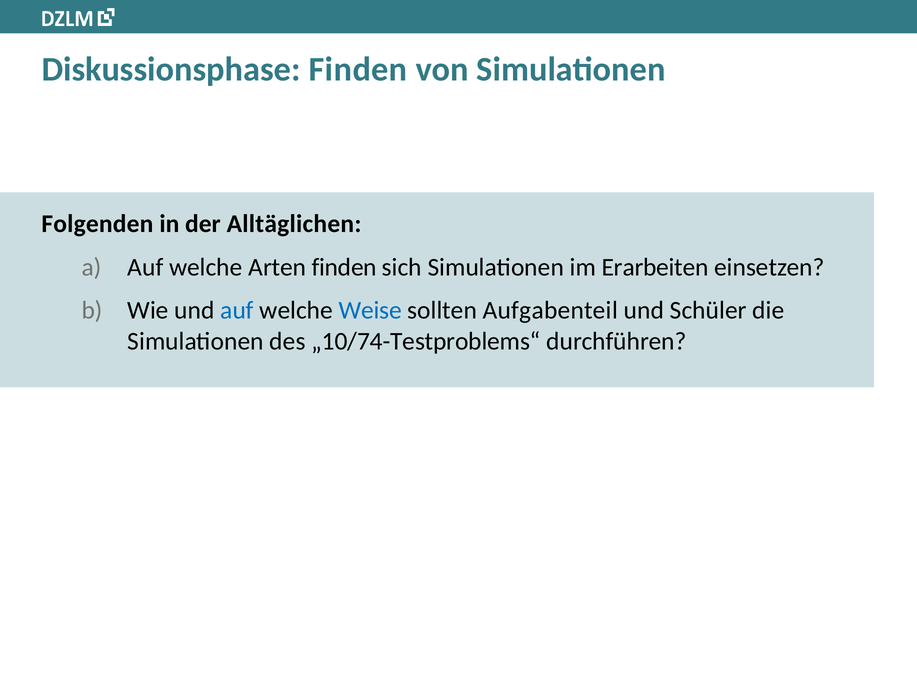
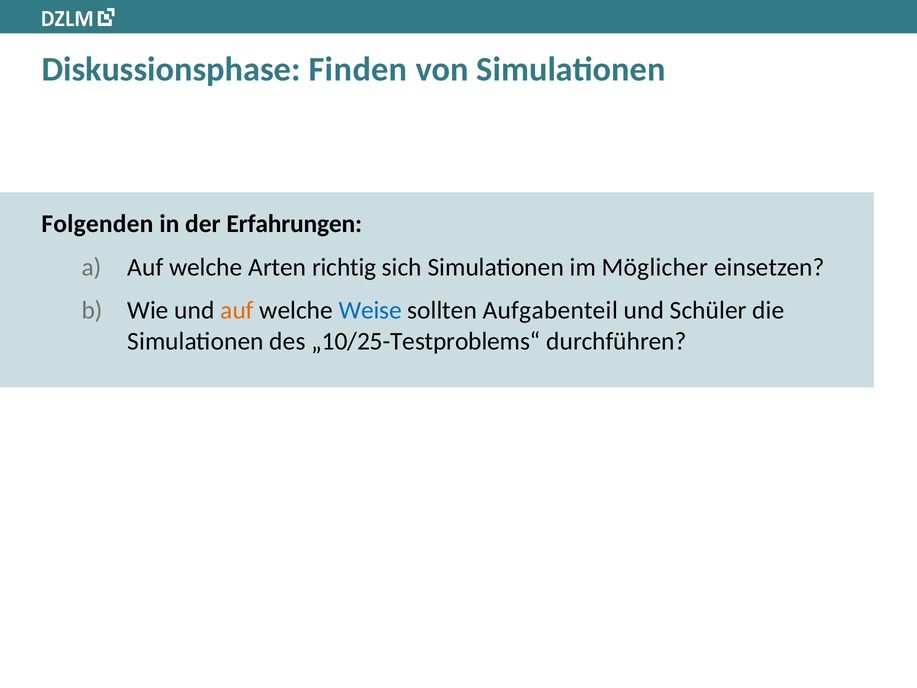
Alltäglichen: Alltäglichen -> Erfahrungen
Arten finden: finden -> richtig
Erarbeiten: Erarbeiten -> Möglicher
auf at (237, 310) colour: blue -> orange
„10/74-Testproblems“: „10/74-Testproblems“ -> „10/25-Testproblems“
